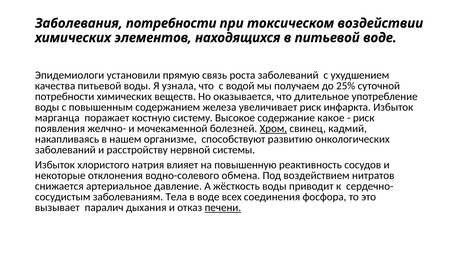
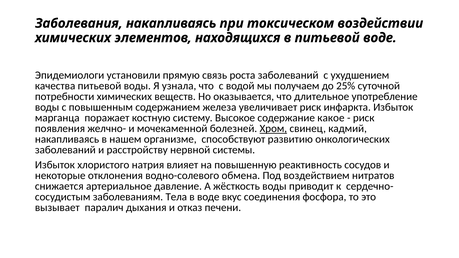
Заболевания потребности: потребности -> накапливаясь
всех: всех -> вкус
печени underline: present -> none
